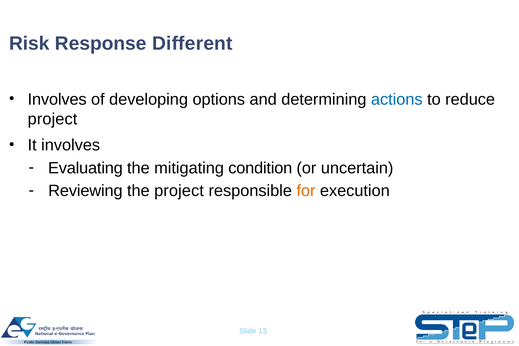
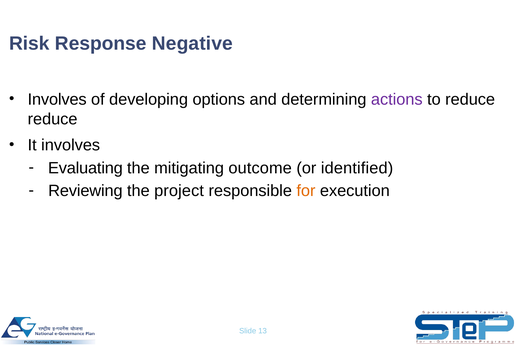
Different: Different -> Negative
actions colour: blue -> purple
project at (52, 119): project -> reduce
condition: condition -> outcome
uncertain: uncertain -> identified
